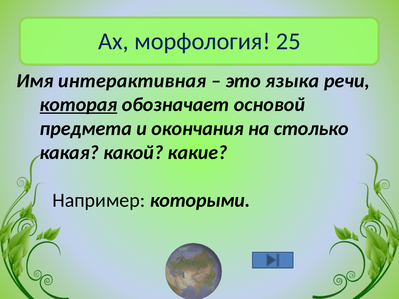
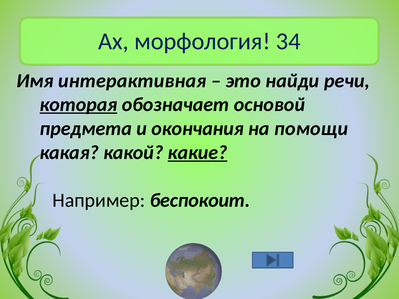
25: 25 -> 34
языка: языка -> найди
столько: столько -> помощи
какие underline: none -> present
которыми: которыми -> беспокоит
